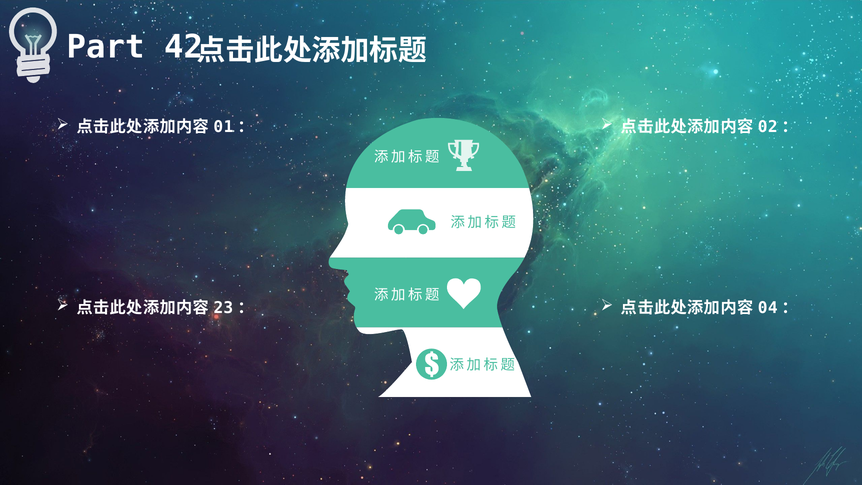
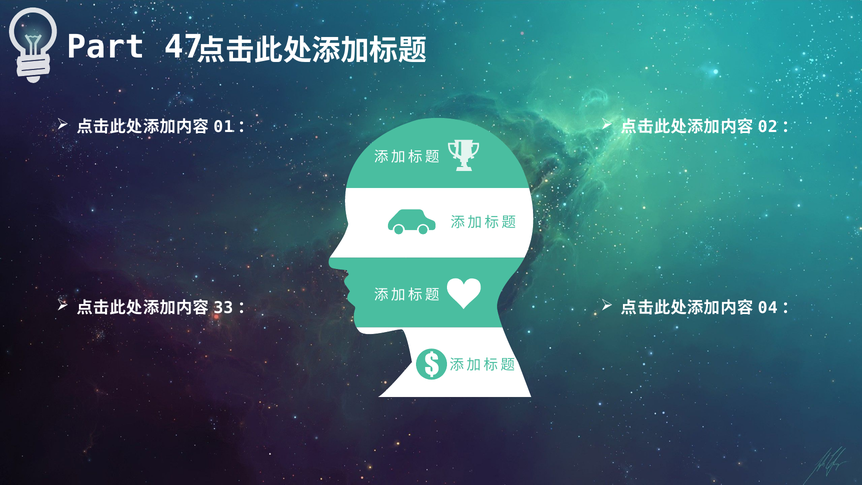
42: 42 -> 47
23: 23 -> 33
